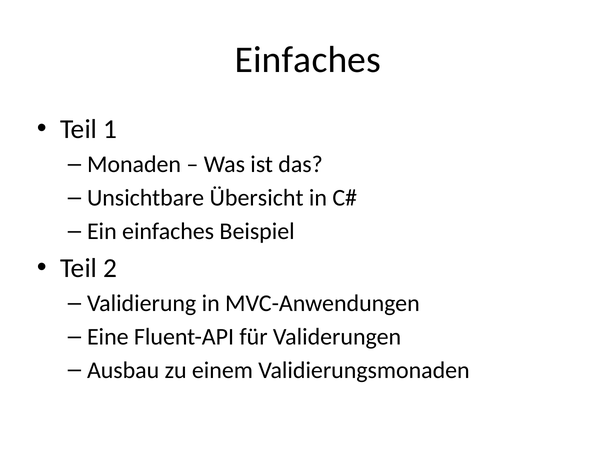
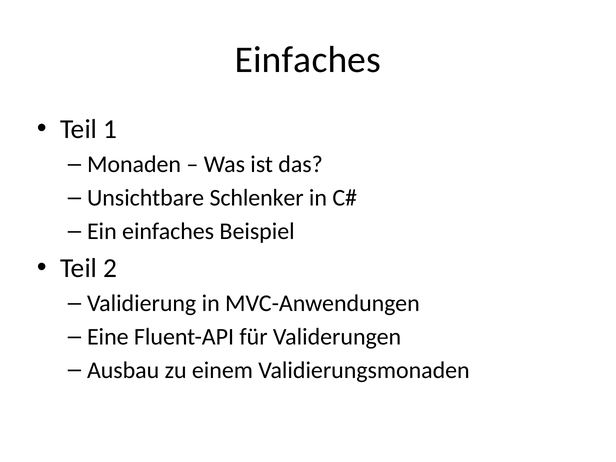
Übersicht: Übersicht -> Schlenker
